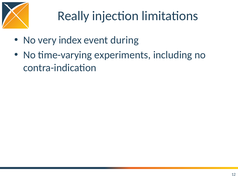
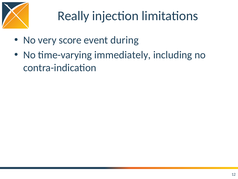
index: index -> score
experiments: experiments -> immediately
